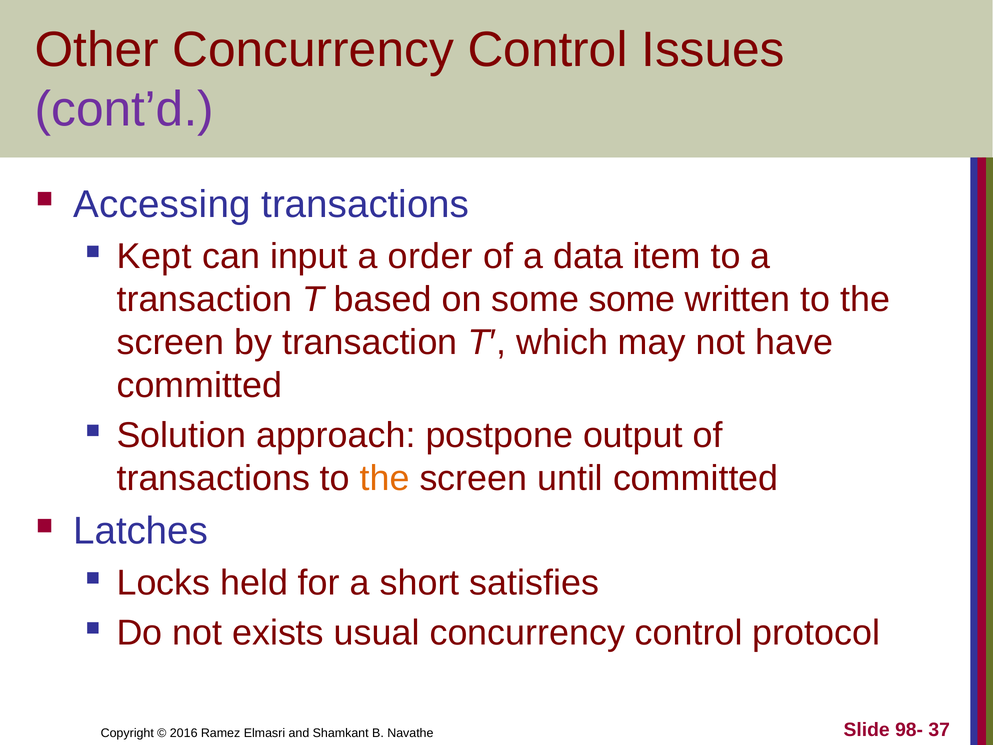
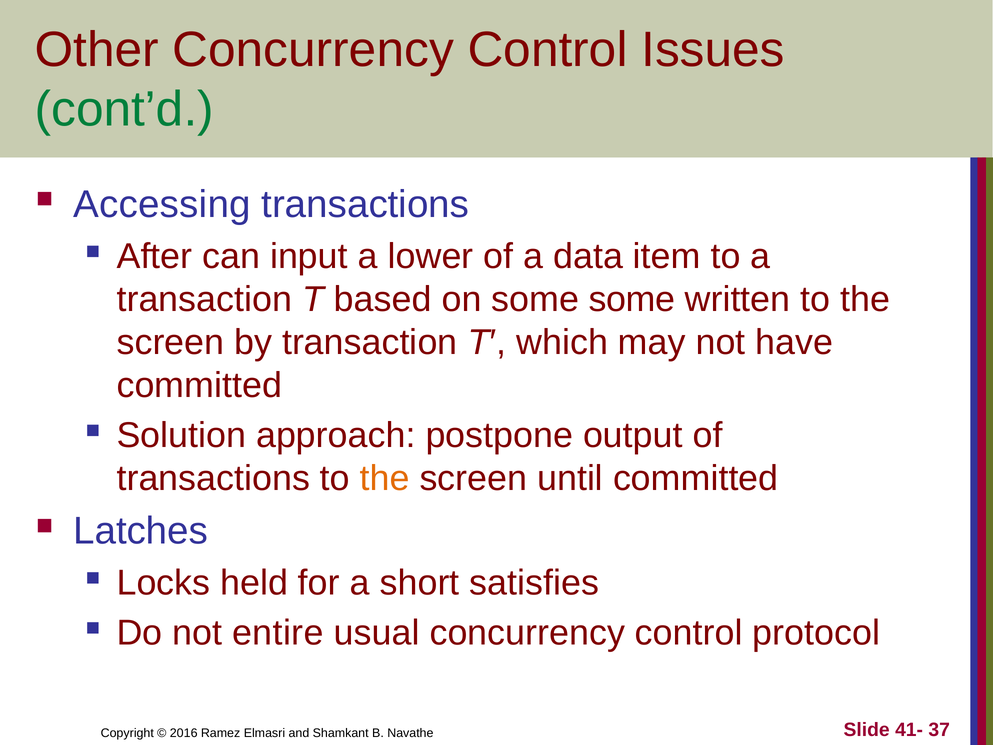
cont’d colour: purple -> green
Kept: Kept -> After
order: order -> lower
exists: exists -> entire
98-: 98- -> 41-
